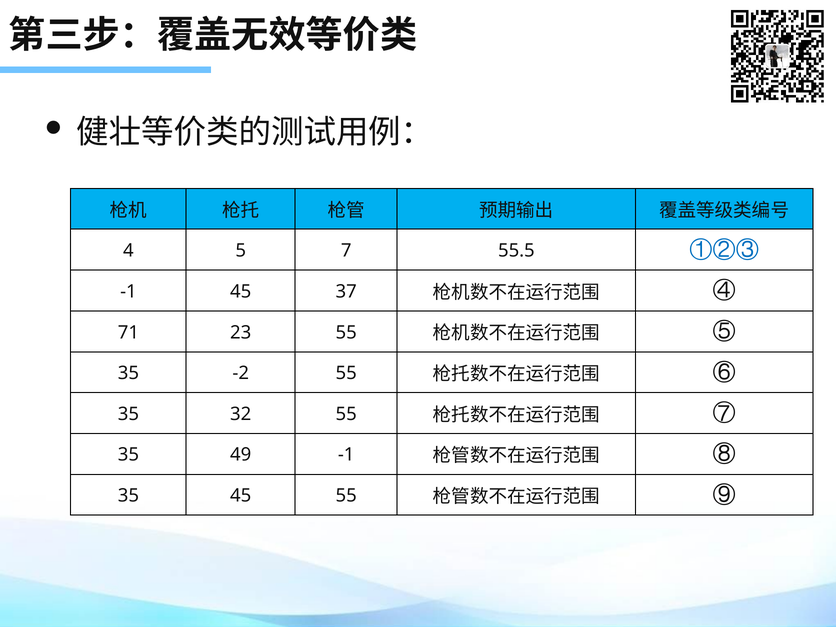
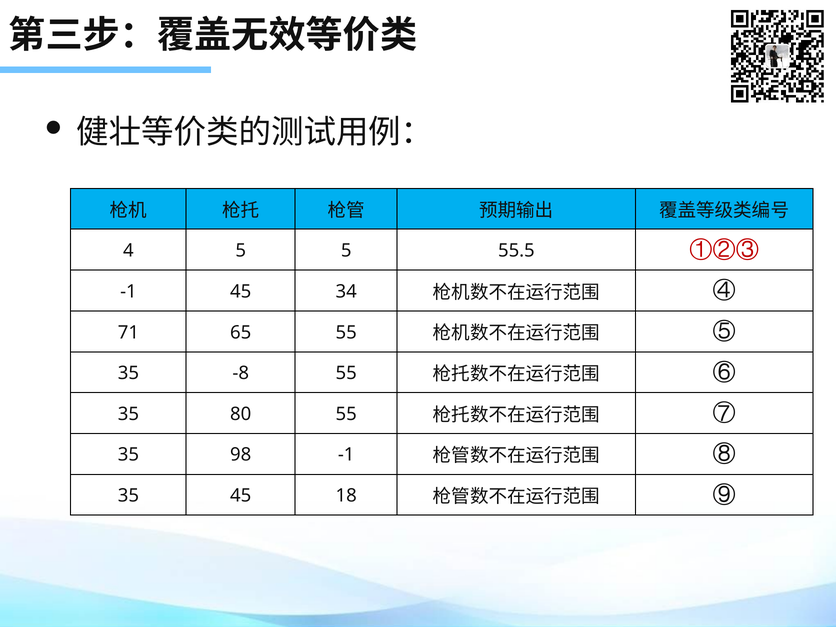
5 7: 7 -> 5
①②③ colour: blue -> red
37: 37 -> 34
23: 23 -> 65
-2: -2 -> -8
32: 32 -> 80
49: 49 -> 98
45 55: 55 -> 18
